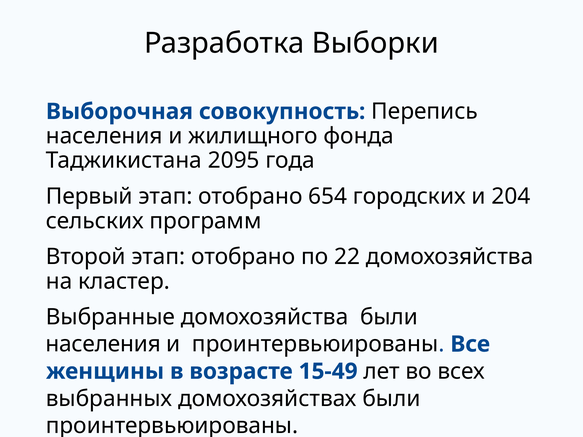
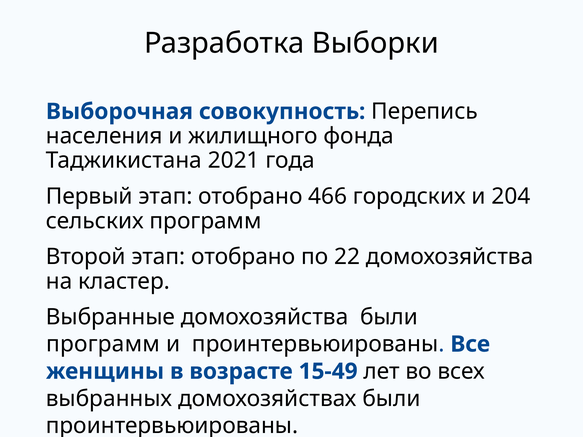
2095: 2095 -> 2021
654: 654 -> 466
населения at (103, 344): населения -> программ
